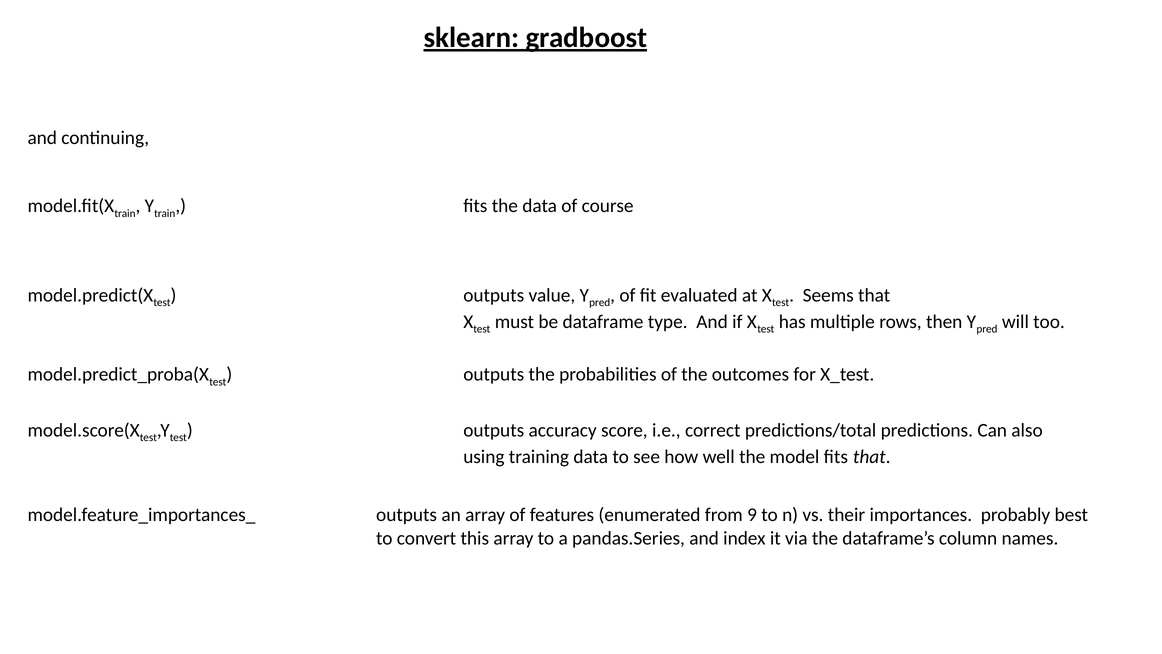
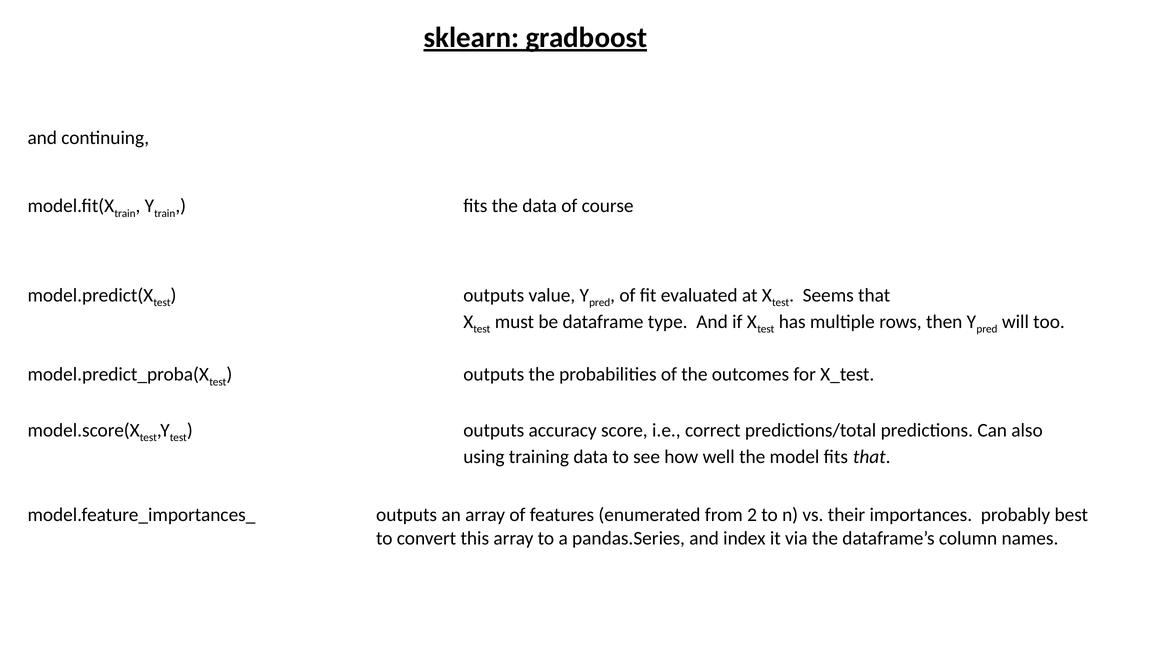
9: 9 -> 2
